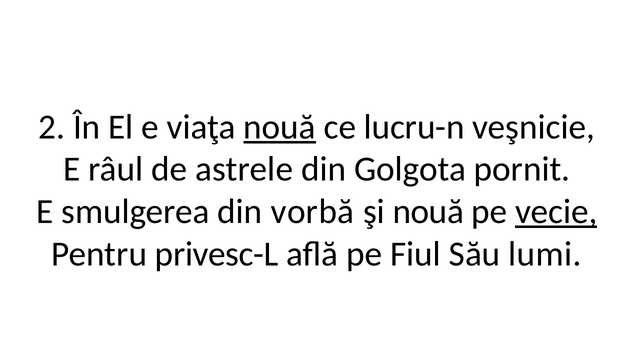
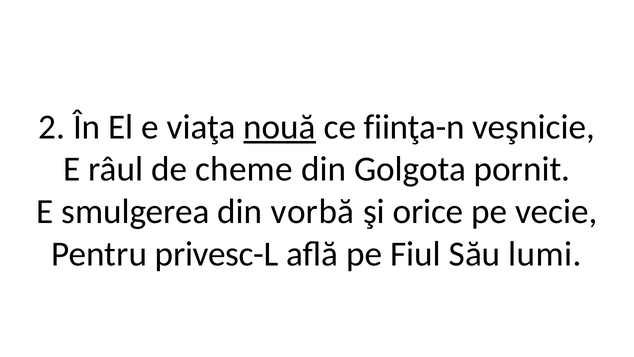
lucru-n: lucru-n -> fiinţa-n
astrele: astrele -> cheme
şi nouă: nouă -> orice
vecie underline: present -> none
